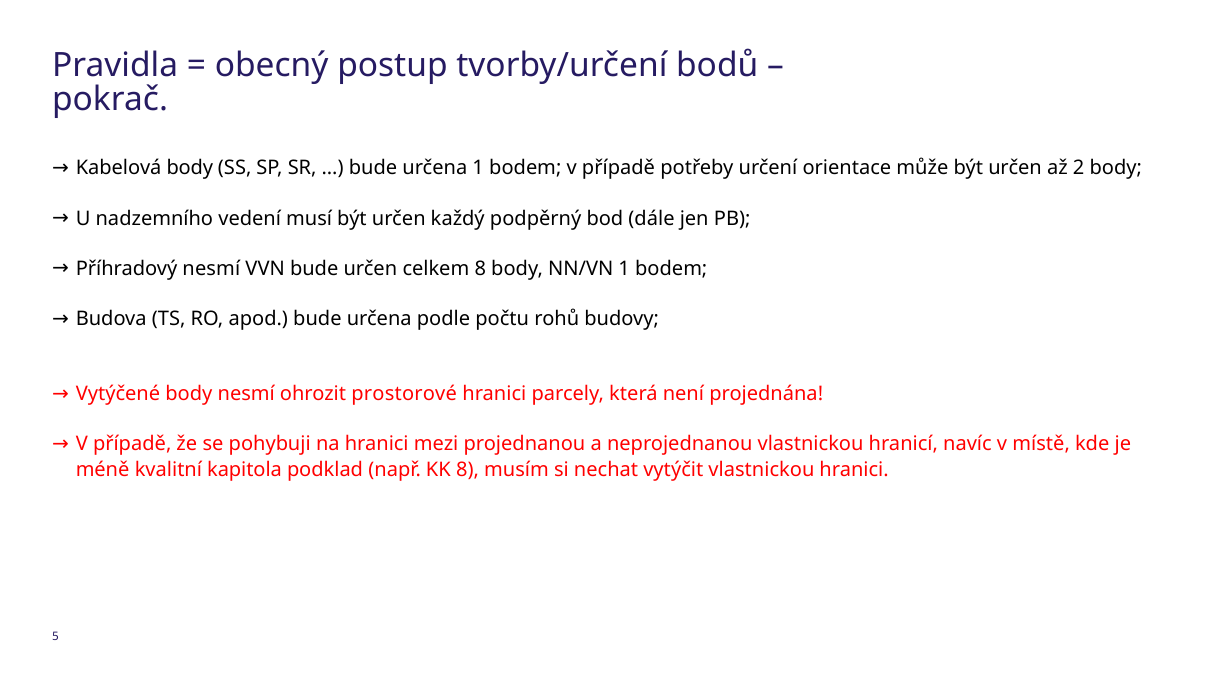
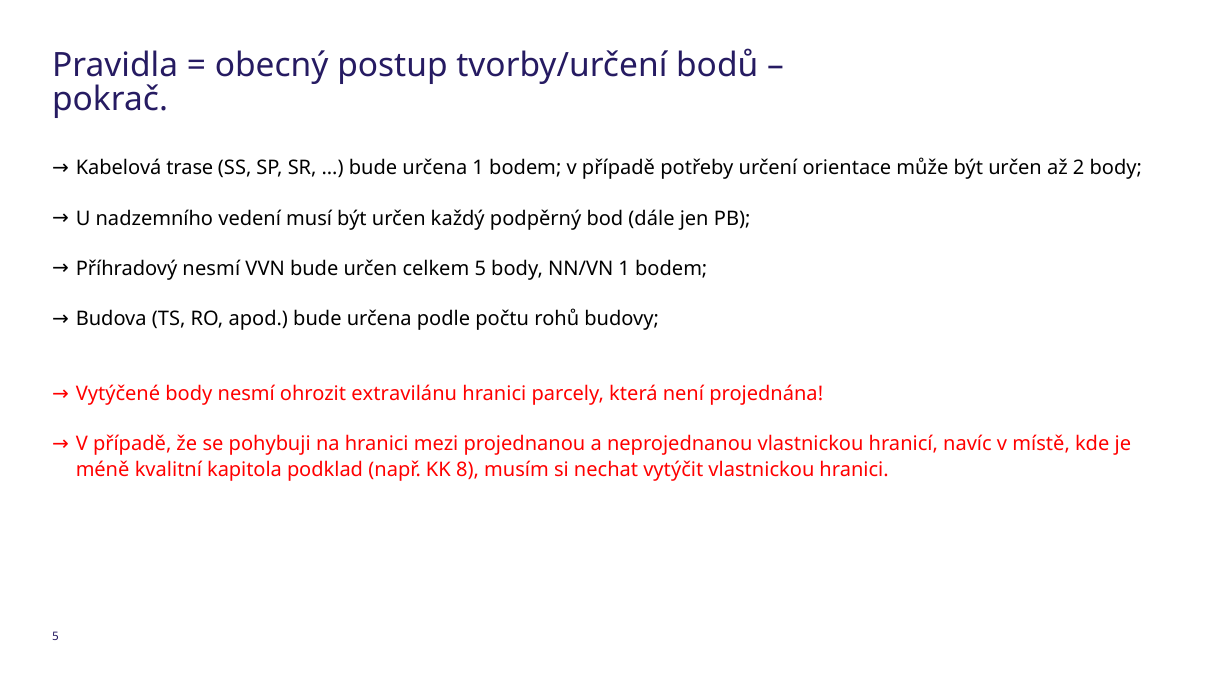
Kabelová body: body -> trase
celkem 8: 8 -> 5
prostorové: prostorové -> extravilánu
